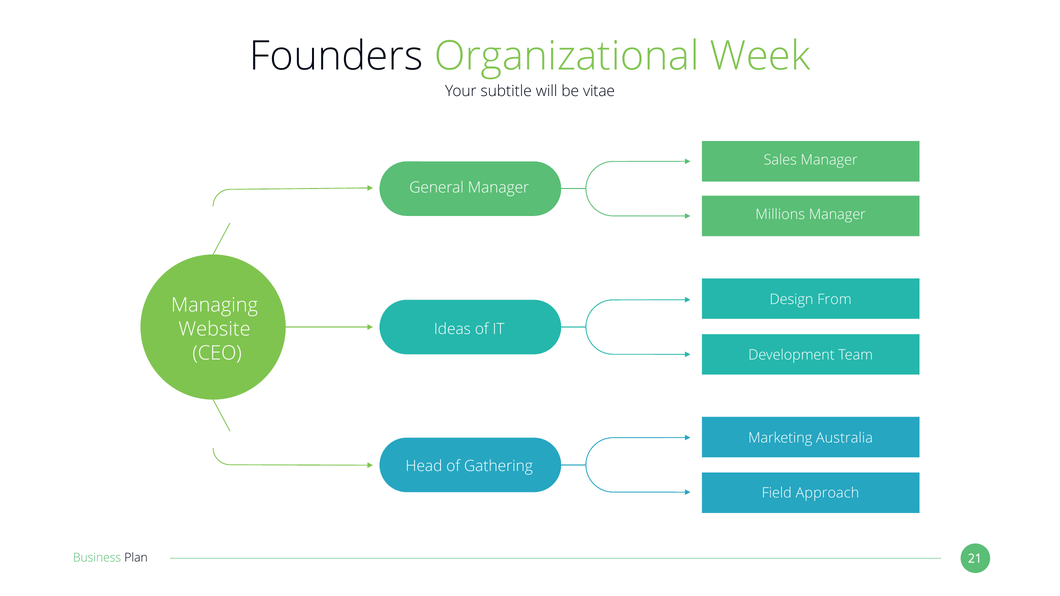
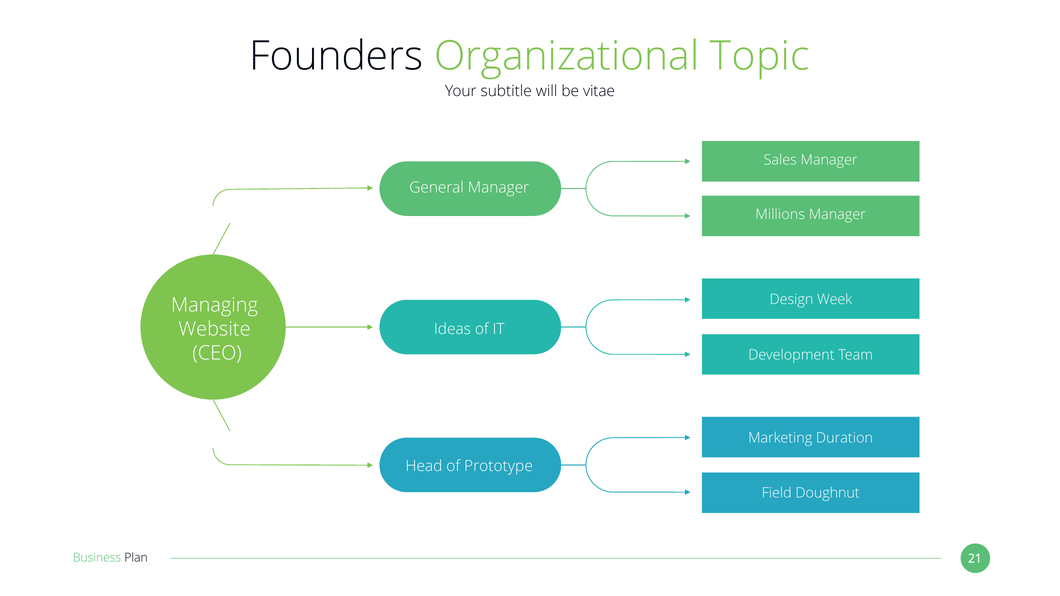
Week: Week -> Topic
From: From -> Week
Australia: Australia -> Duration
Gathering: Gathering -> Prototype
Approach: Approach -> Doughnut
